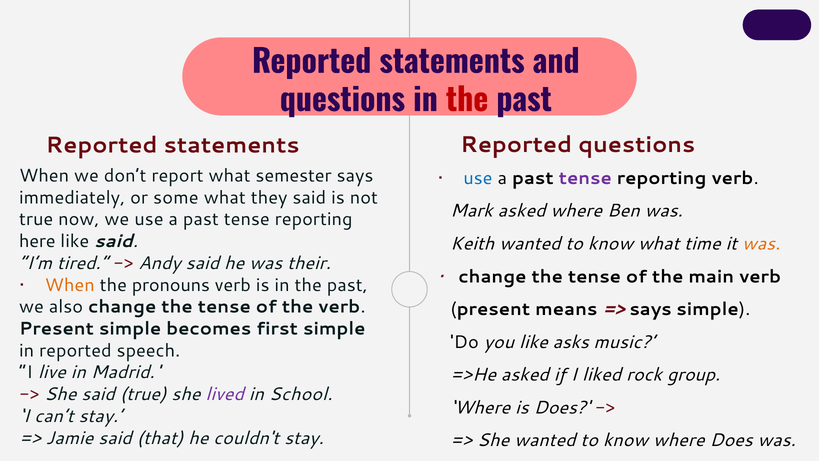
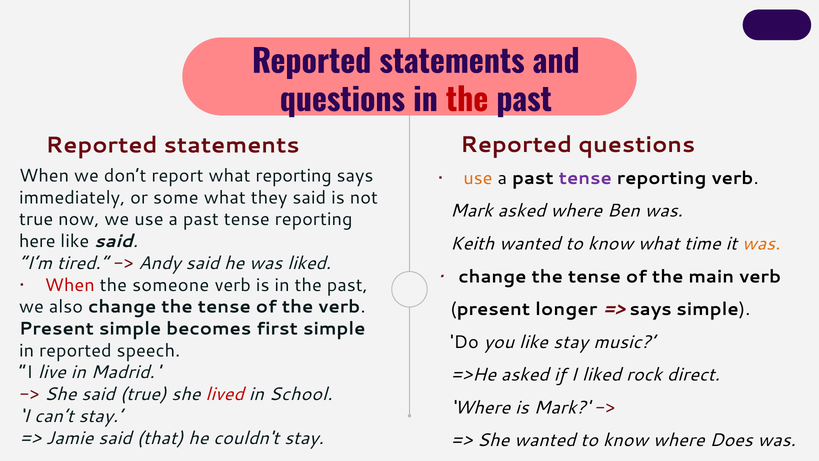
what semester: semester -> reporting
use at (478, 178) colour: blue -> orange
was their: their -> liked
When at (70, 285) colour: orange -> red
pronouns: pronouns -> someone
means: means -> longer
like asks: asks -> stay
group: group -> direct
lived colour: purple -> red
is Does: Does -> Mark
